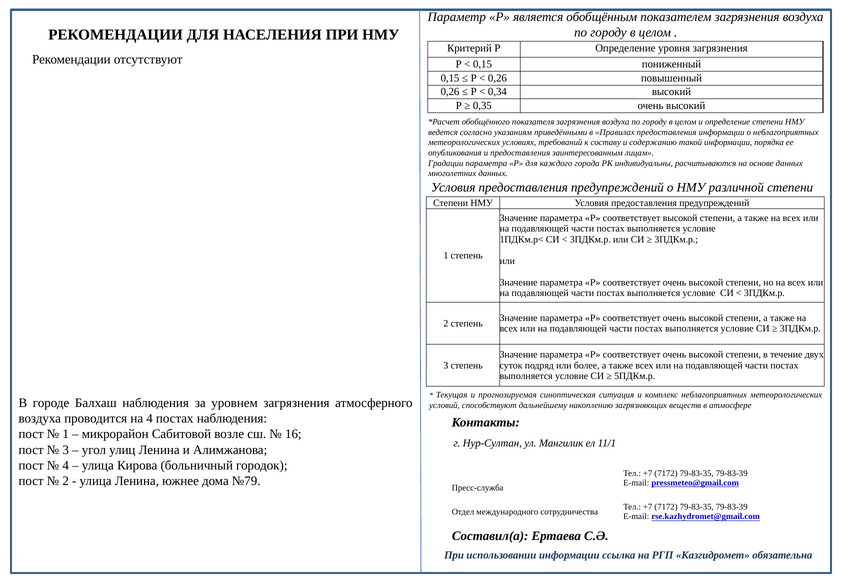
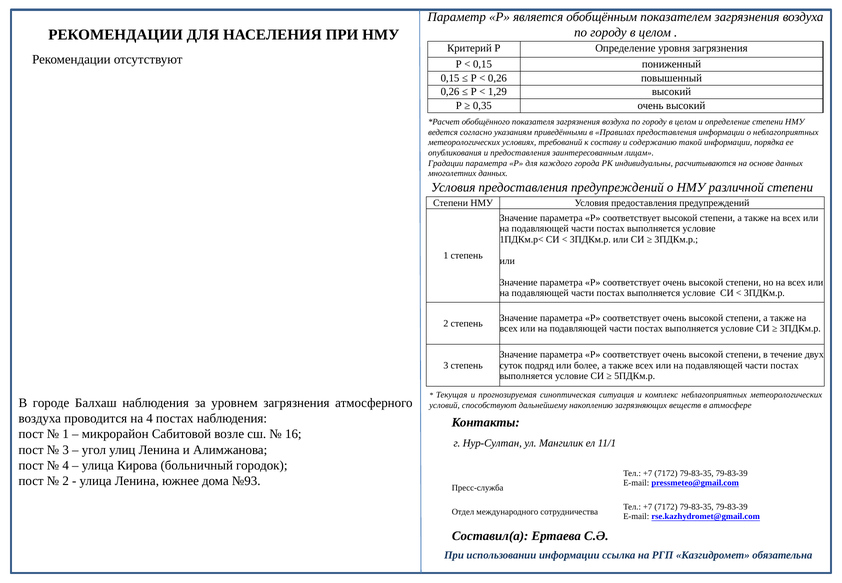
0,34: 0,34 -> 1,29
№79: №79 -> №93
